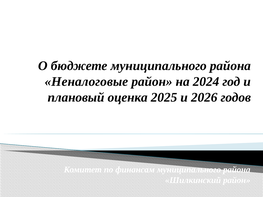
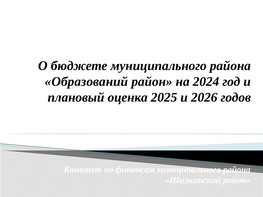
Неналоговые: Неналоговые -> Образований
